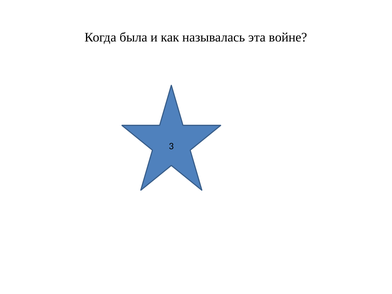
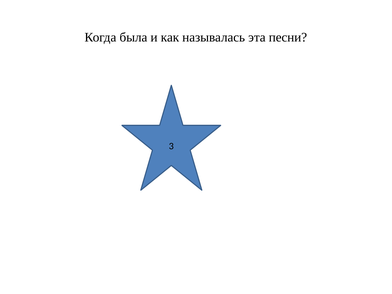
войне: войне -> песни
